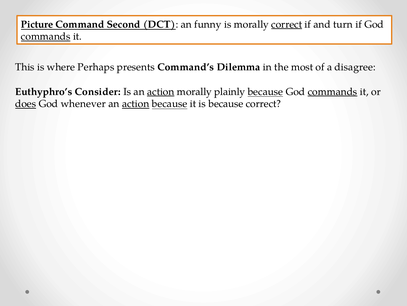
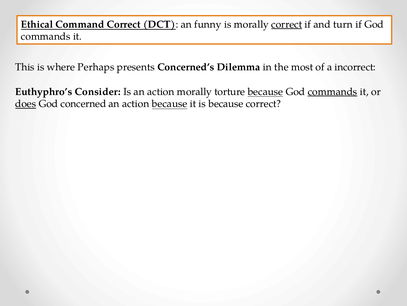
Picture: Picture -> Ethical
Command Second: Second -> Correct
commands at (46, 37) underline: present -> none
Command’s: Command’s -> Concerned’s
disagree: disagree -> incorrect
action at (161, 91) underline: present -> none
plainly: plainly -> torture
whenever: whenever -> concerned
action at (136, 104) underline: present -> none
